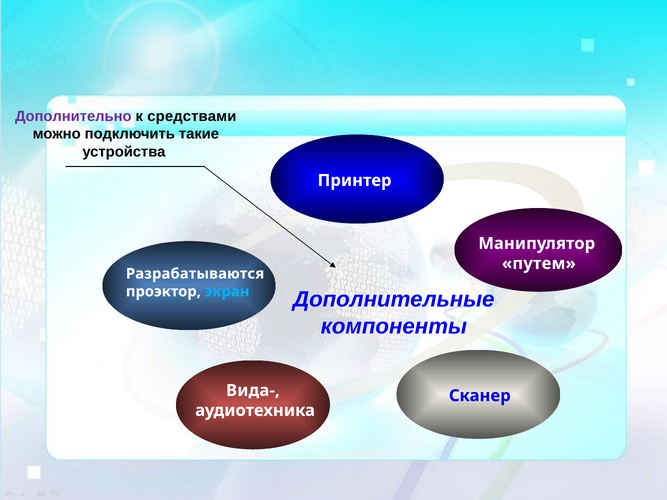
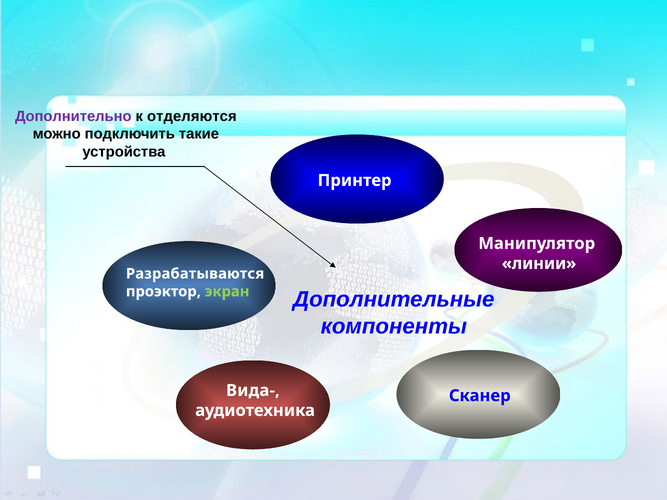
средствами: средствами -> отделяются
путем: путем -> линии
экран colour: light blue -> light green
